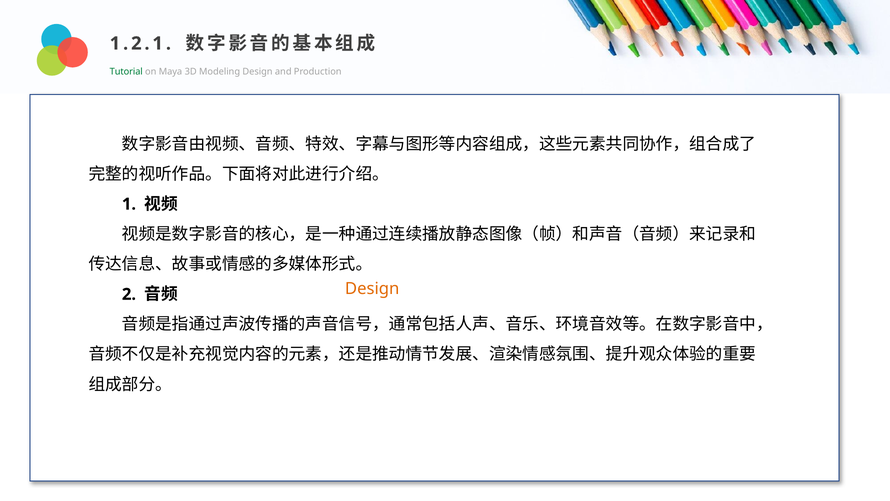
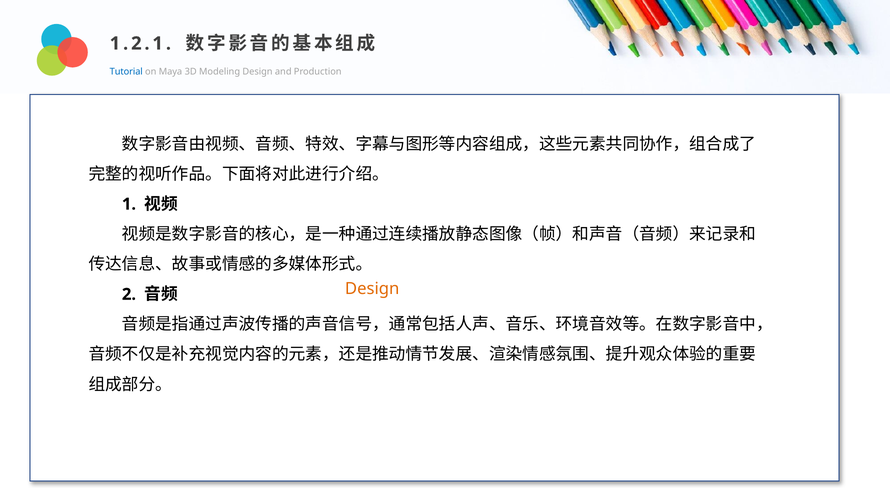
Tutorial colour: green -> blue
